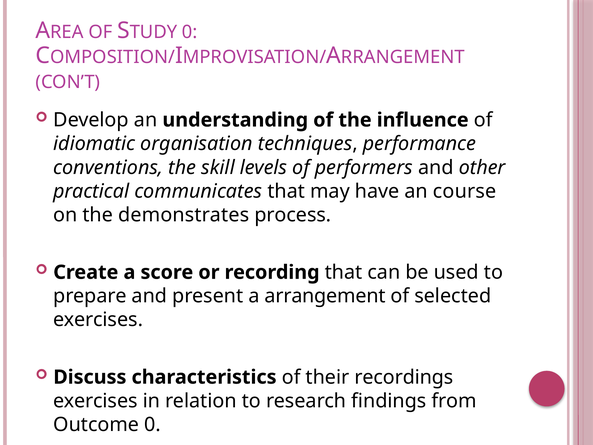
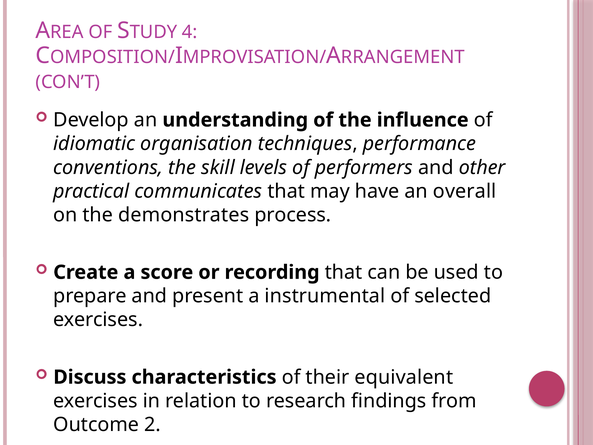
0 at (190, 32): 0 -> 4
course: course -> overall
arrangement: arrangement -> instrumental
recordings: recordings -> equivalent
Outcome 0: 0 -> 2
